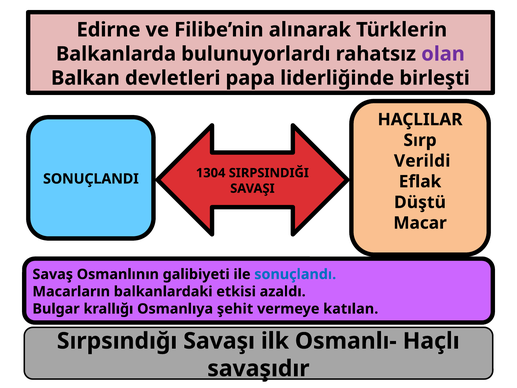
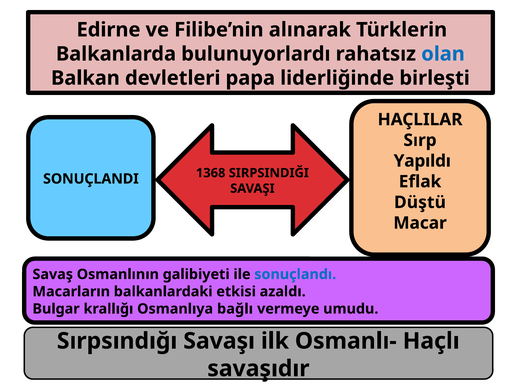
olan colour: purple -> blue
Verildi: Verildi -> Yapıldı
1304: 1304 -> 1368
şehit: şehit -> bağlı
katılan: katılan -> umudu
